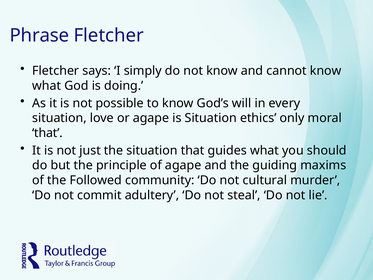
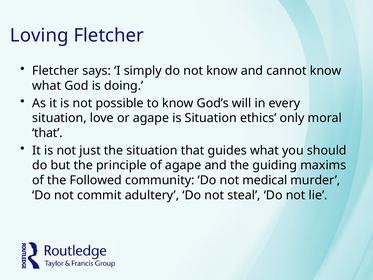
Phrase: Phrase -> Loving
cultural: cultural -> medical
